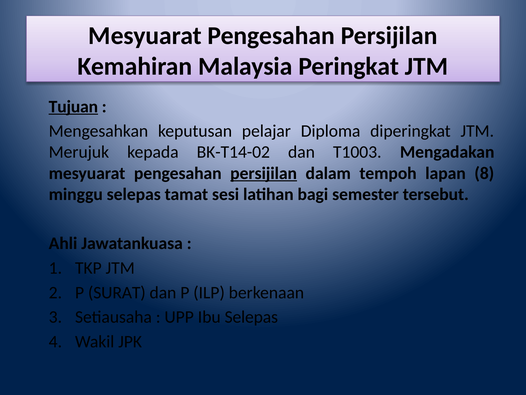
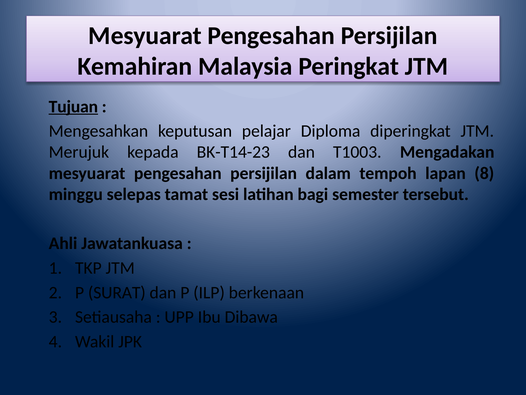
BK-T14-02: BK-T14-02 -> BK-T14-23
persijilan at (264, 173) underline: present -> none
Ibu Selepas: Selepas -> Dibawa
